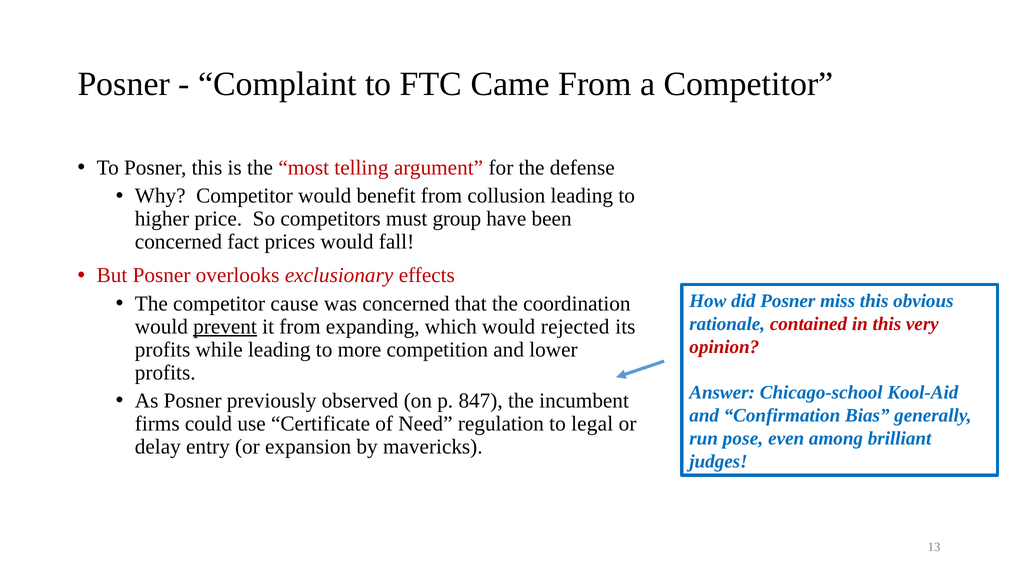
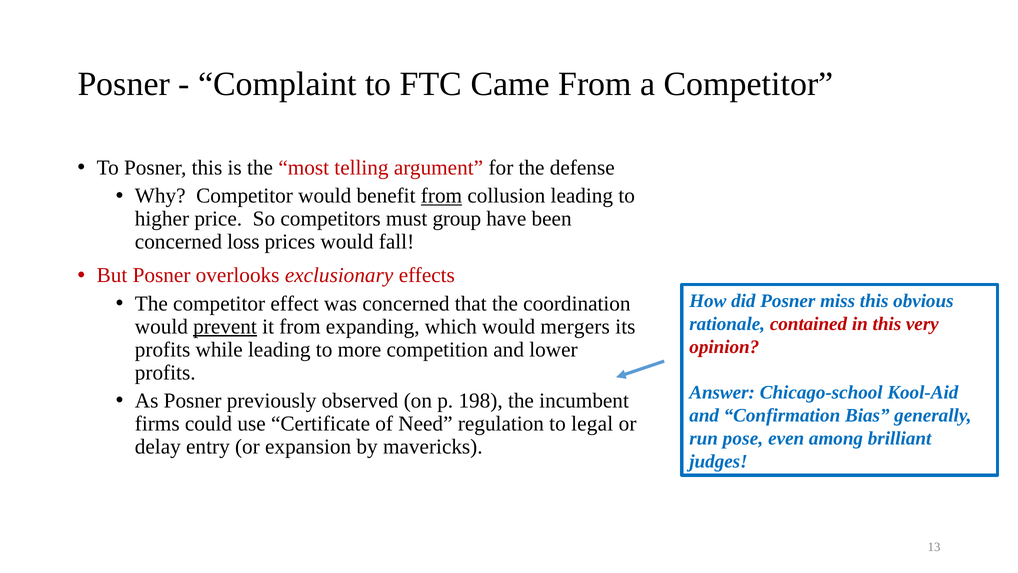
from at (441, 196) underline: none -> present
fact: fact -> loss
cause: cause -> effect
rejected: rejected -> mergers
847: 847 -> 198
